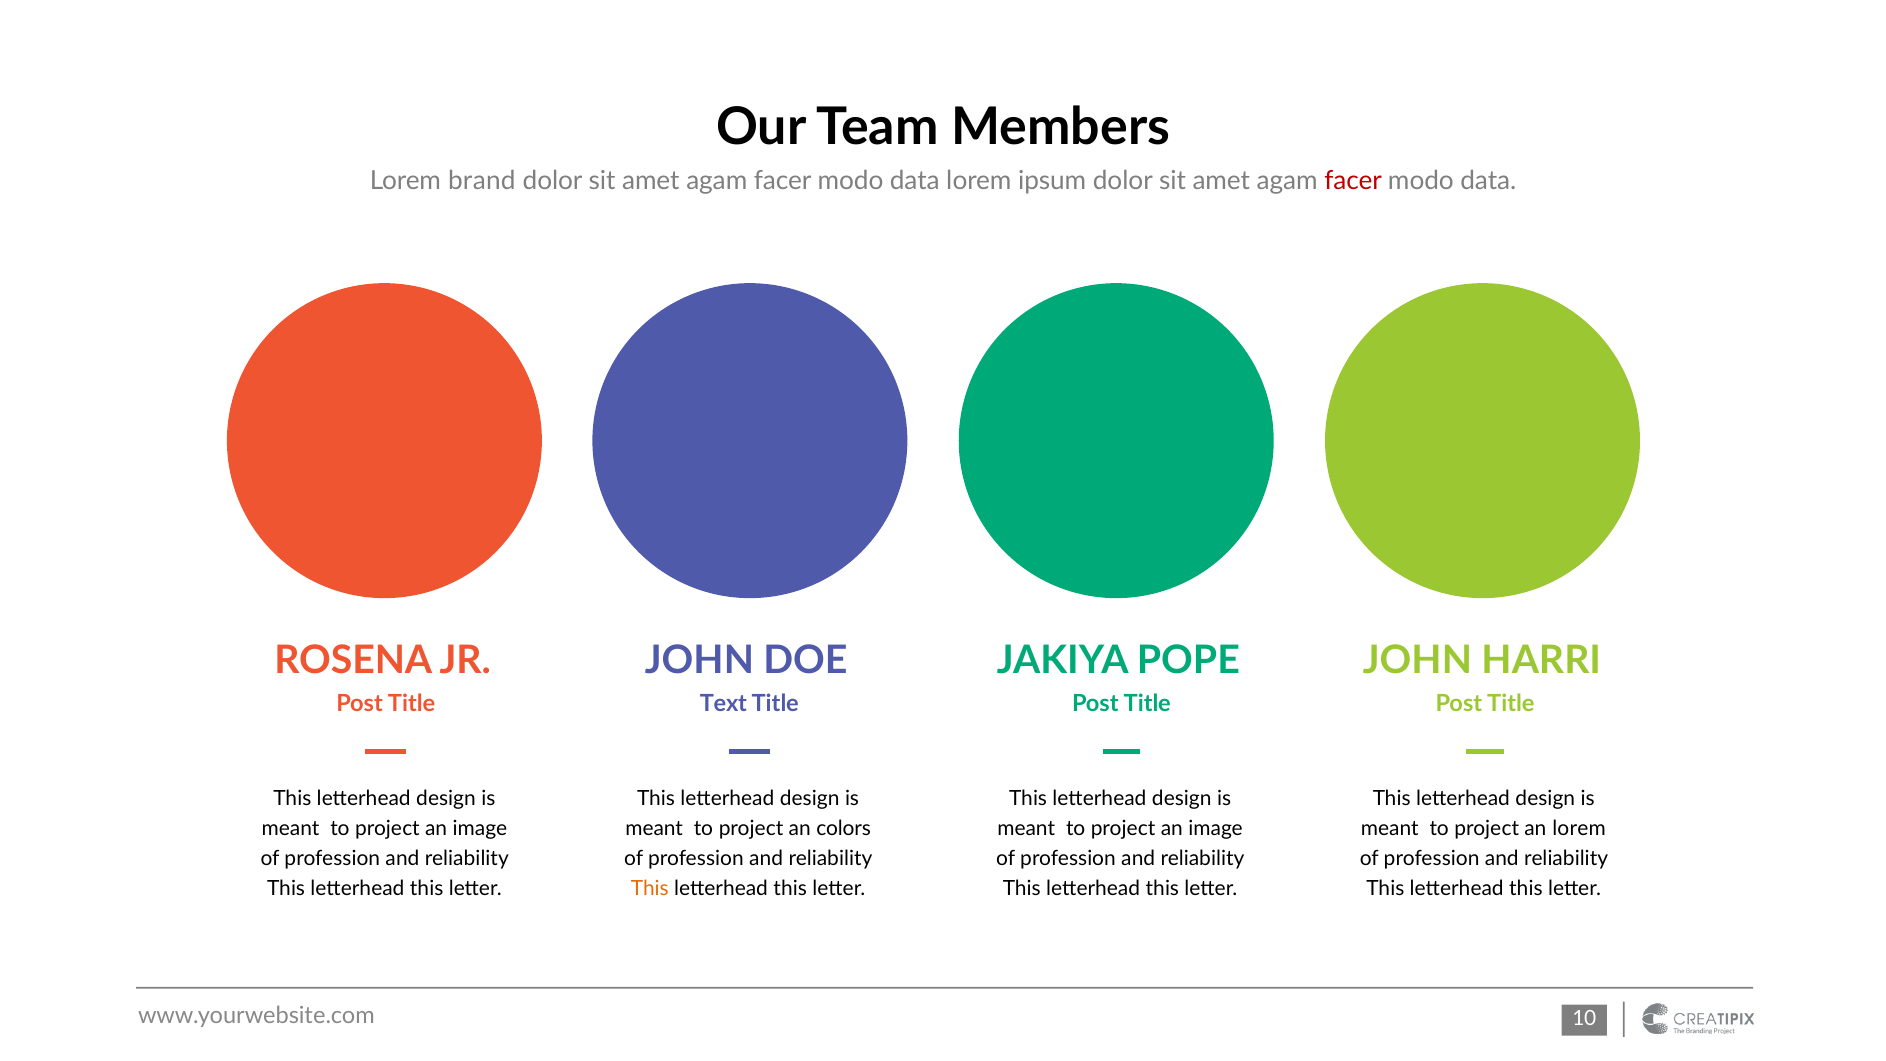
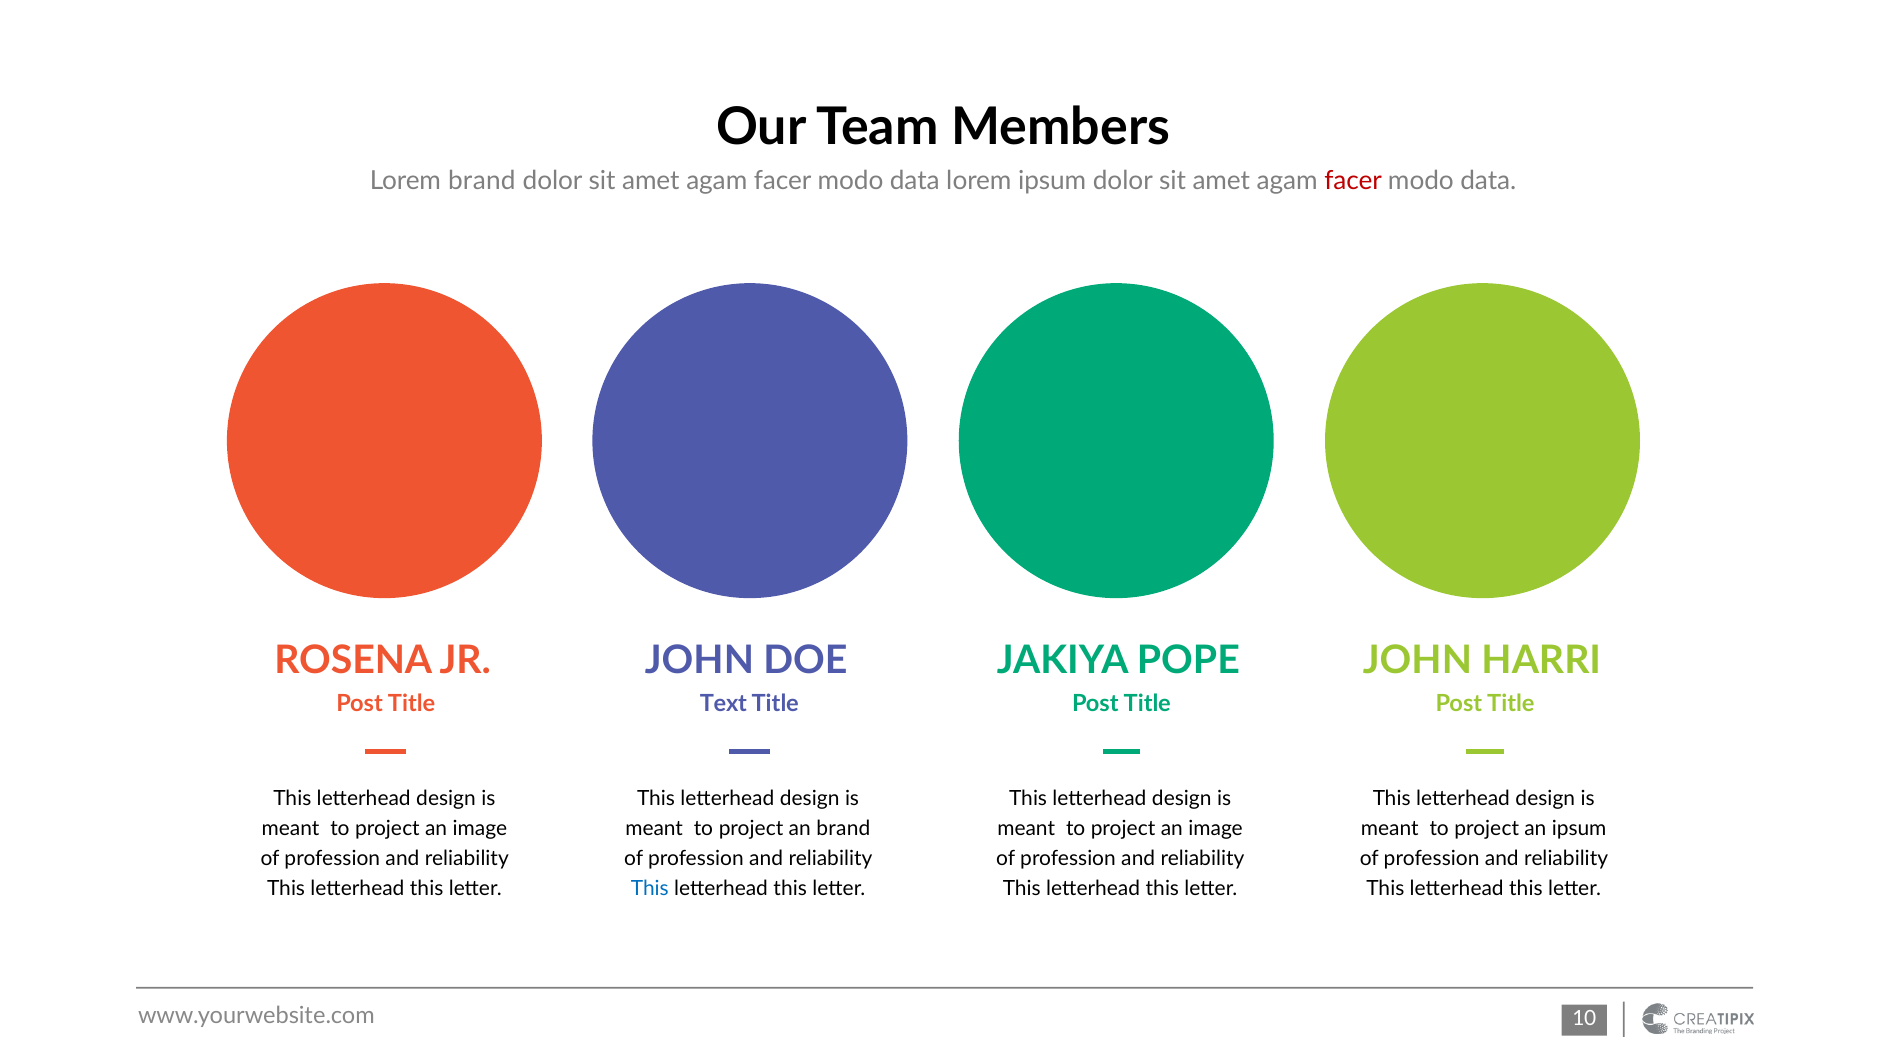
an colors: colors -> brand
an lorem: lorem -> ipsum
This at (650, 888) colour: orange -> blue
